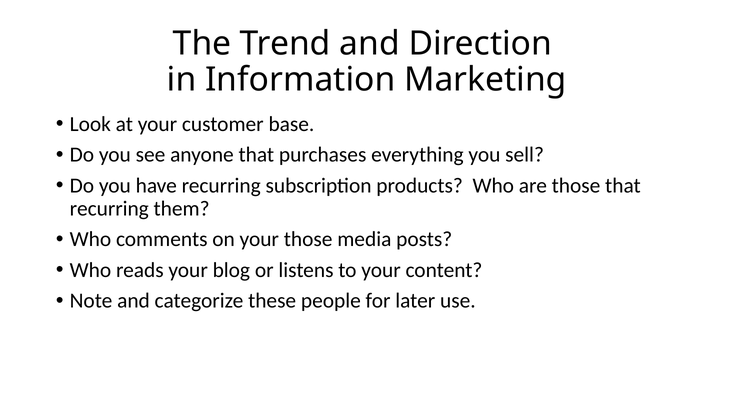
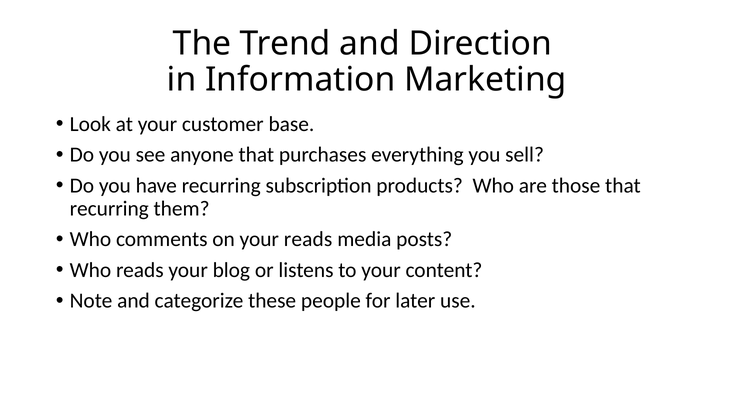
your those: those -> reads
